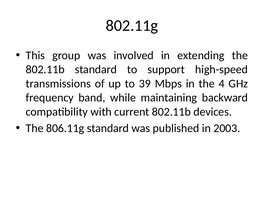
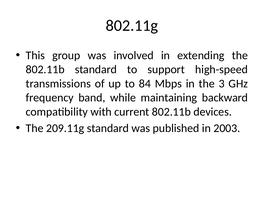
39: 39 -> 84
4: 4 -> 3
806.11g: 806.11g -> 209.11g
